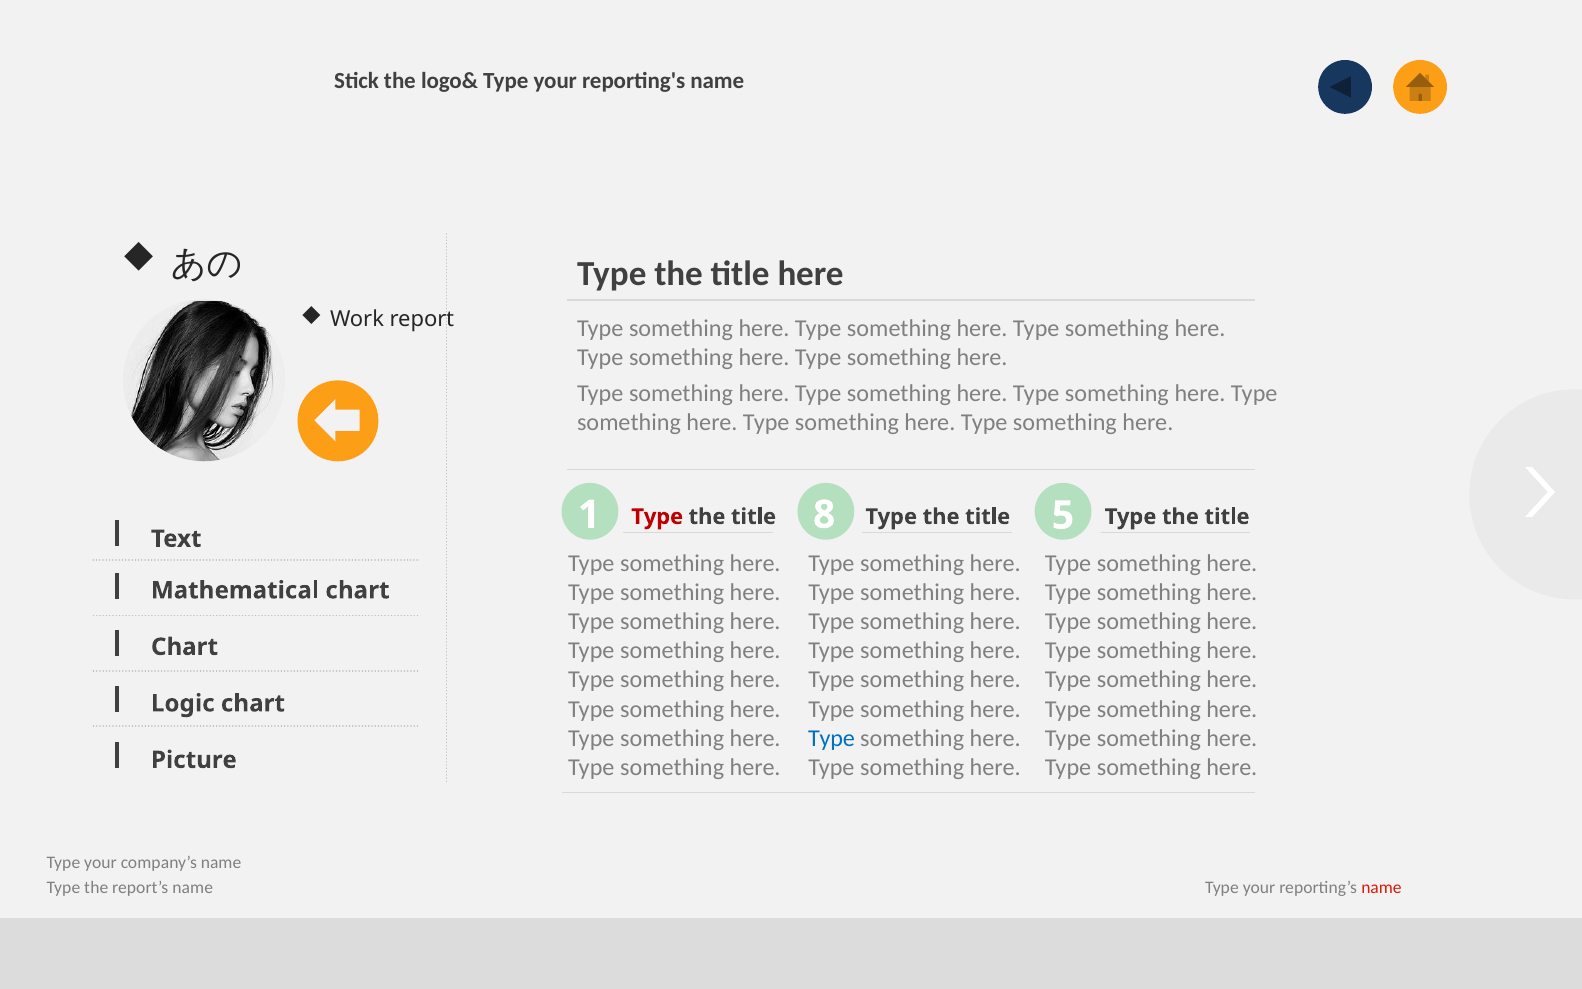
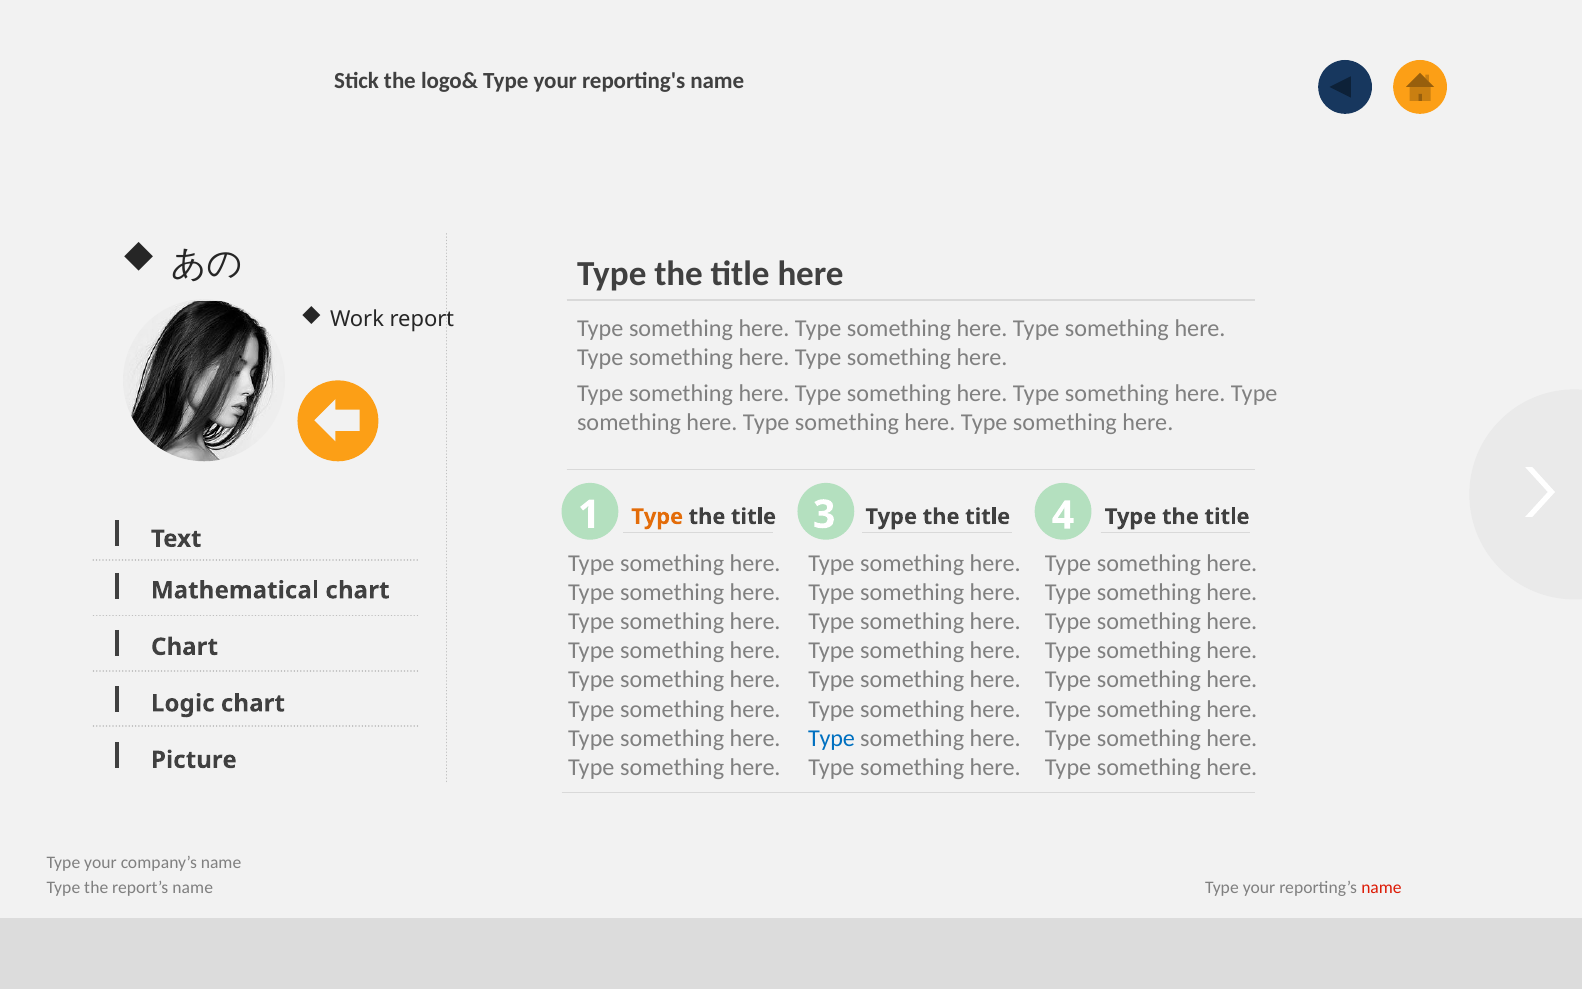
Type at (657, 517) colour: red -> orange
8: 8 -> 3
5: 5 -> 4
